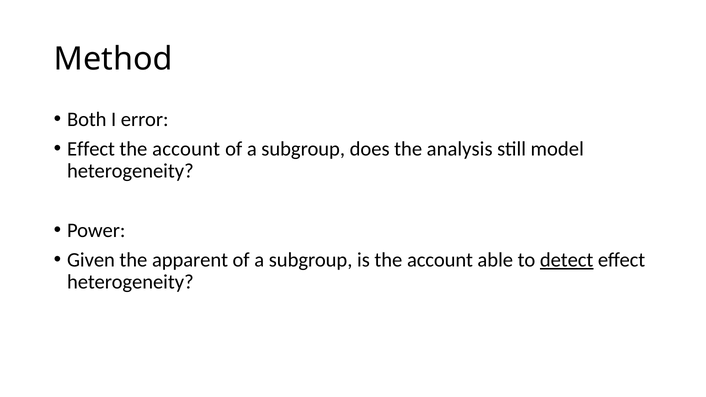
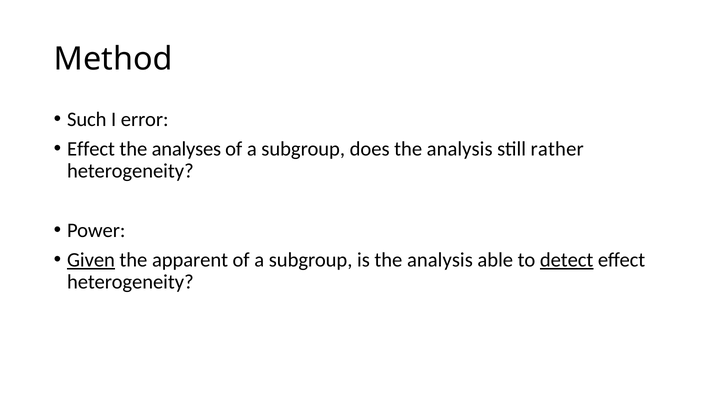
Both: Both -> Such
account at (186, 149): account -> analyses
model: model -> rather
Given underline: none -> present
is the account: account -> analysis
